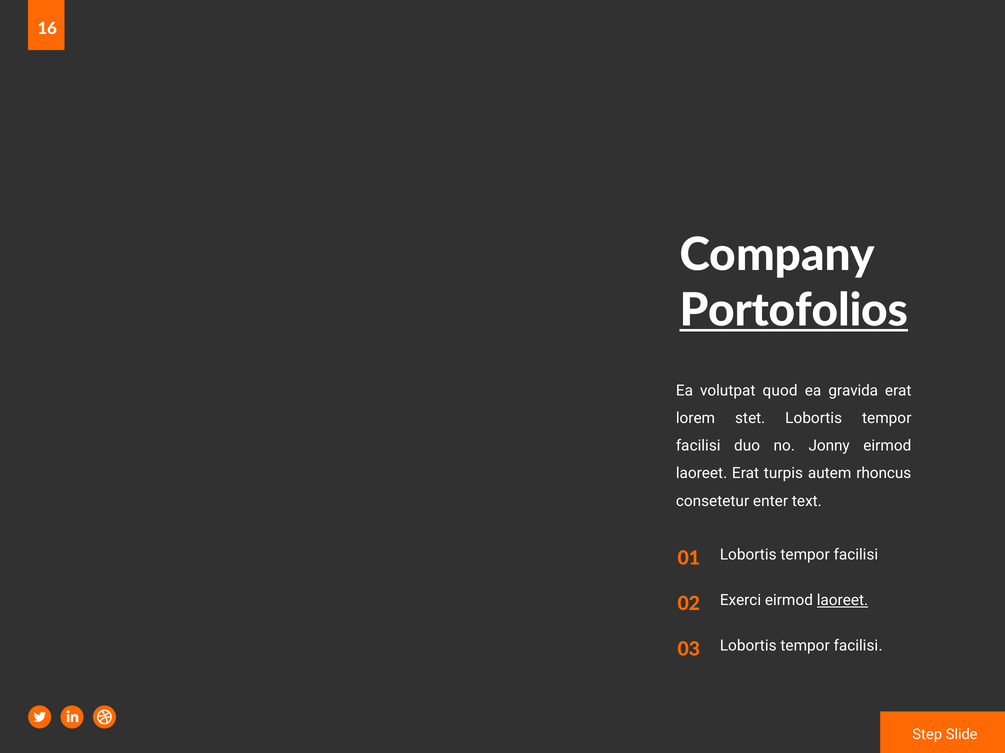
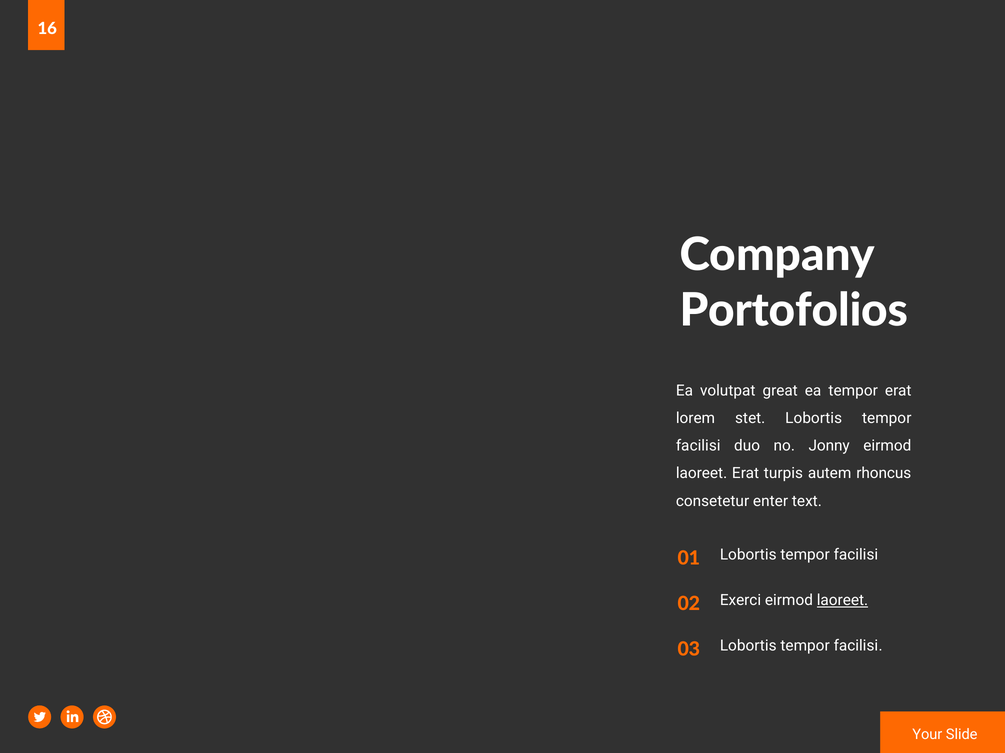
Portofolios underline: present -> none
quod: quod -> great
ea gravida: gravida -> tempor
Step: Step -> Your
